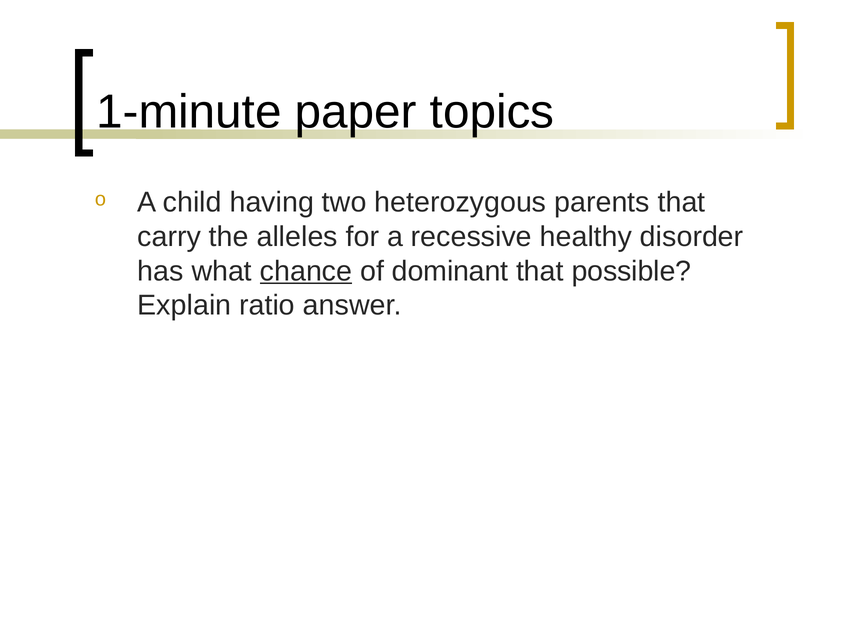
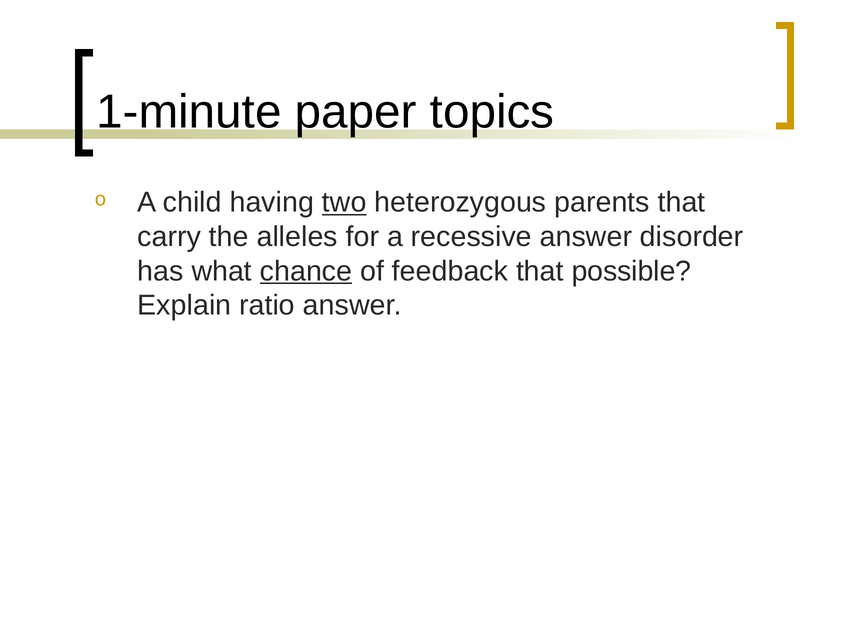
two underline: none -> present
recessive healthy: healthy -> answer
dominant: dominant -> feedback
